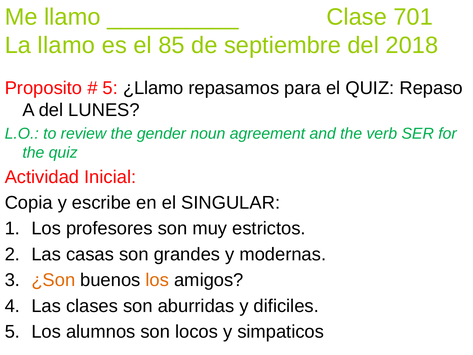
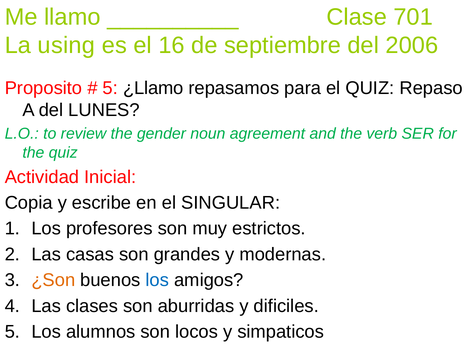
La llamo: llamo -> using
85: 85 -> 16
2018: 2018 -> 2006
los at (157, 280) colour: orange -> blue
